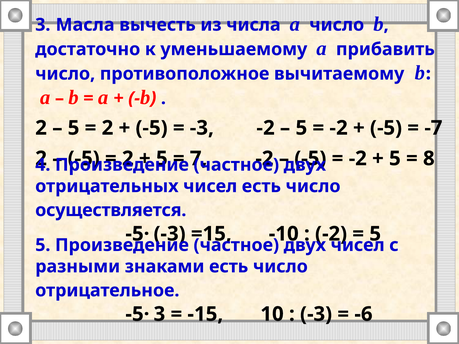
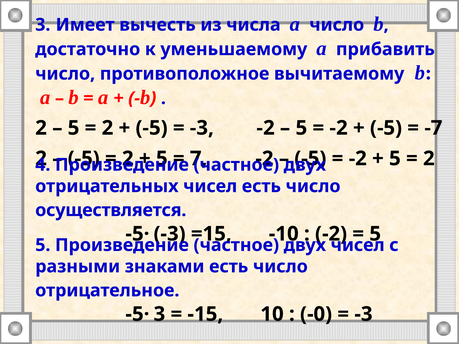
Масла: Масла -> Имеет
8 at (429, 159): 8 -> 2
-3 at (316, 314): -3 -> -0
-6 at (363, 314): -6 -> -3
